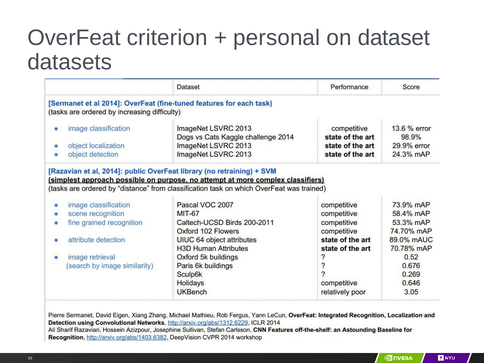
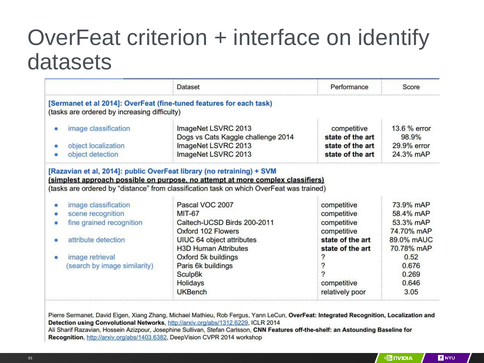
personal: personal -> interface
dataset: dataset -> identify
